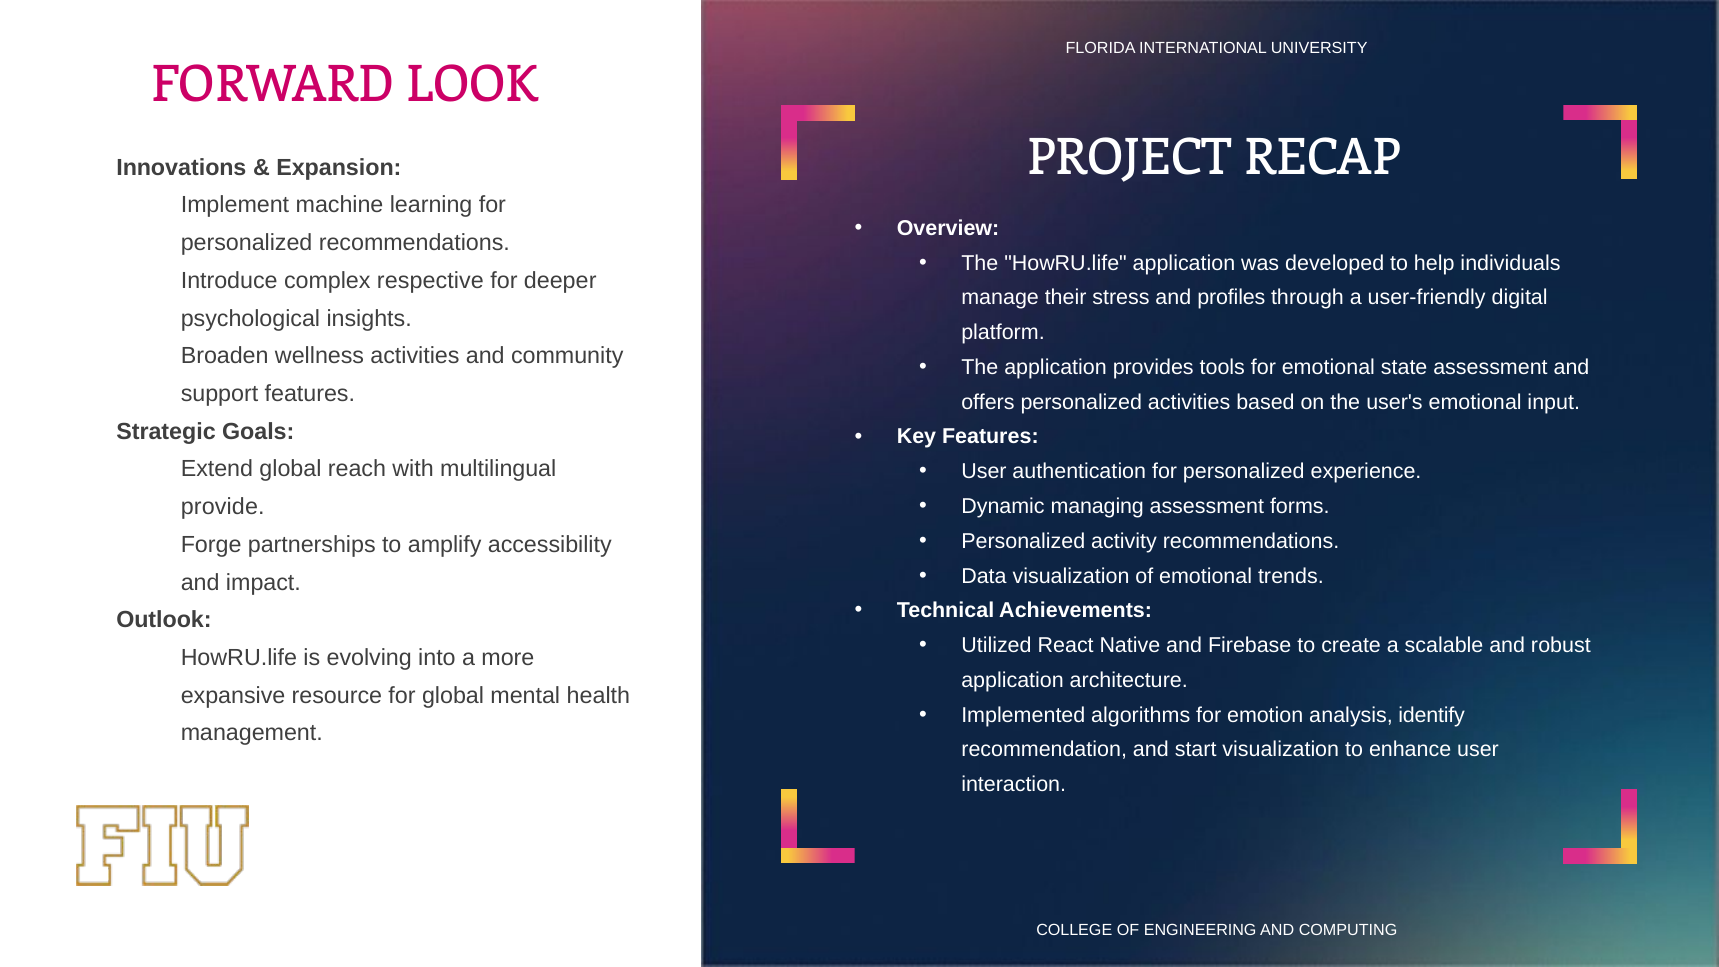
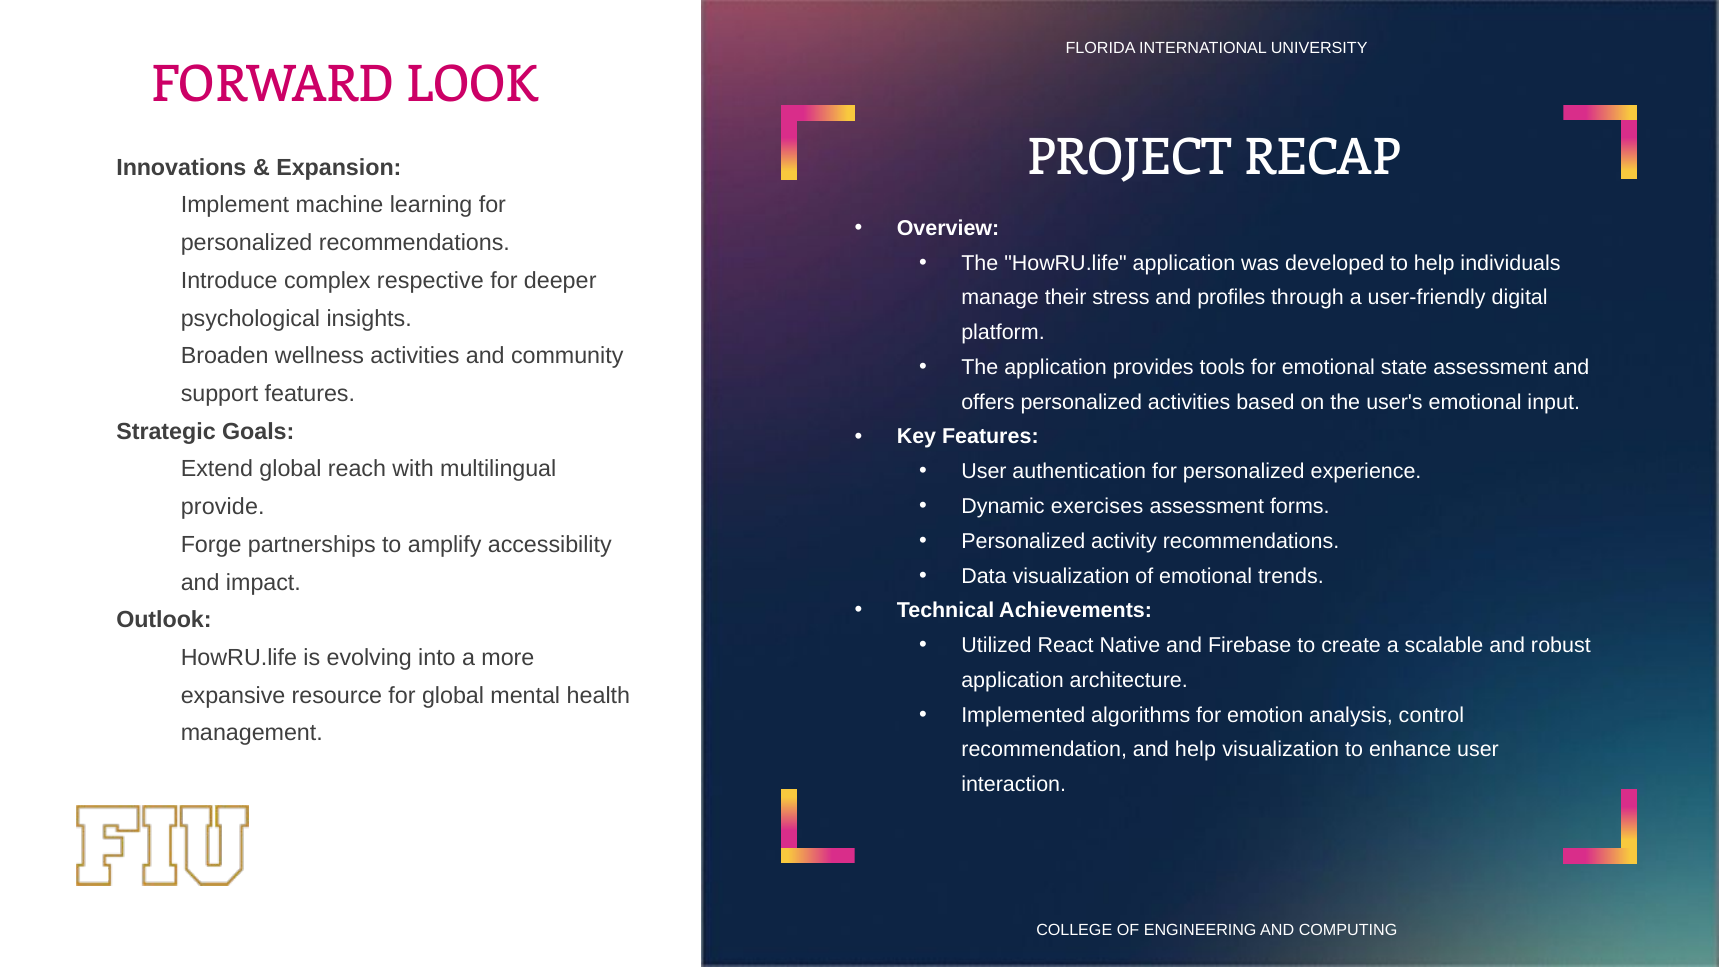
managing: managing -> exercises
identify: identify -> control
and start: start -> help
